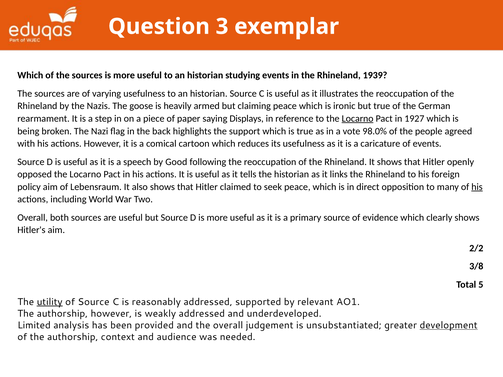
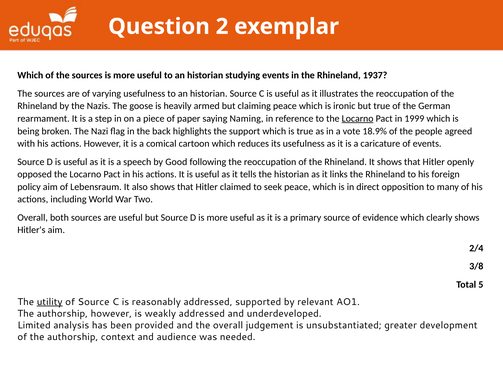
3: 3 -> 2
1939: 1939 -> 1937
Displays: Displays -> Naming
1927: 1927 -> 1999
98.0%: 98.0% -> 18.9%
his at (477, 187) underline: present -> none
2/2: 2/2 -> 2/4
development underline: present -> none
